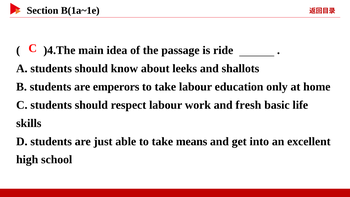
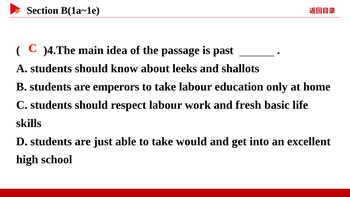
ride: ride -> past
means: means -> would
